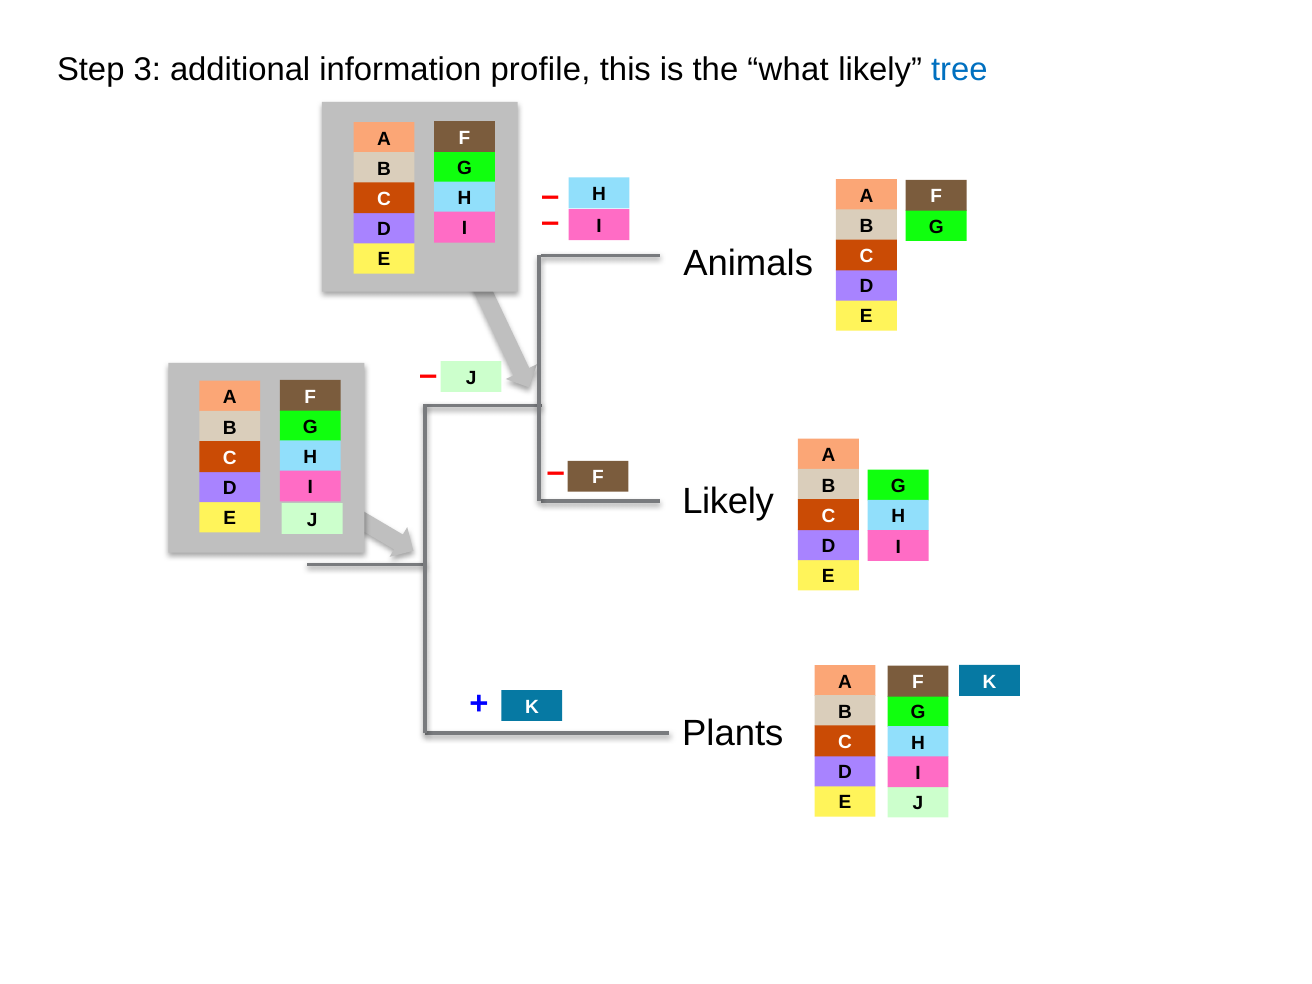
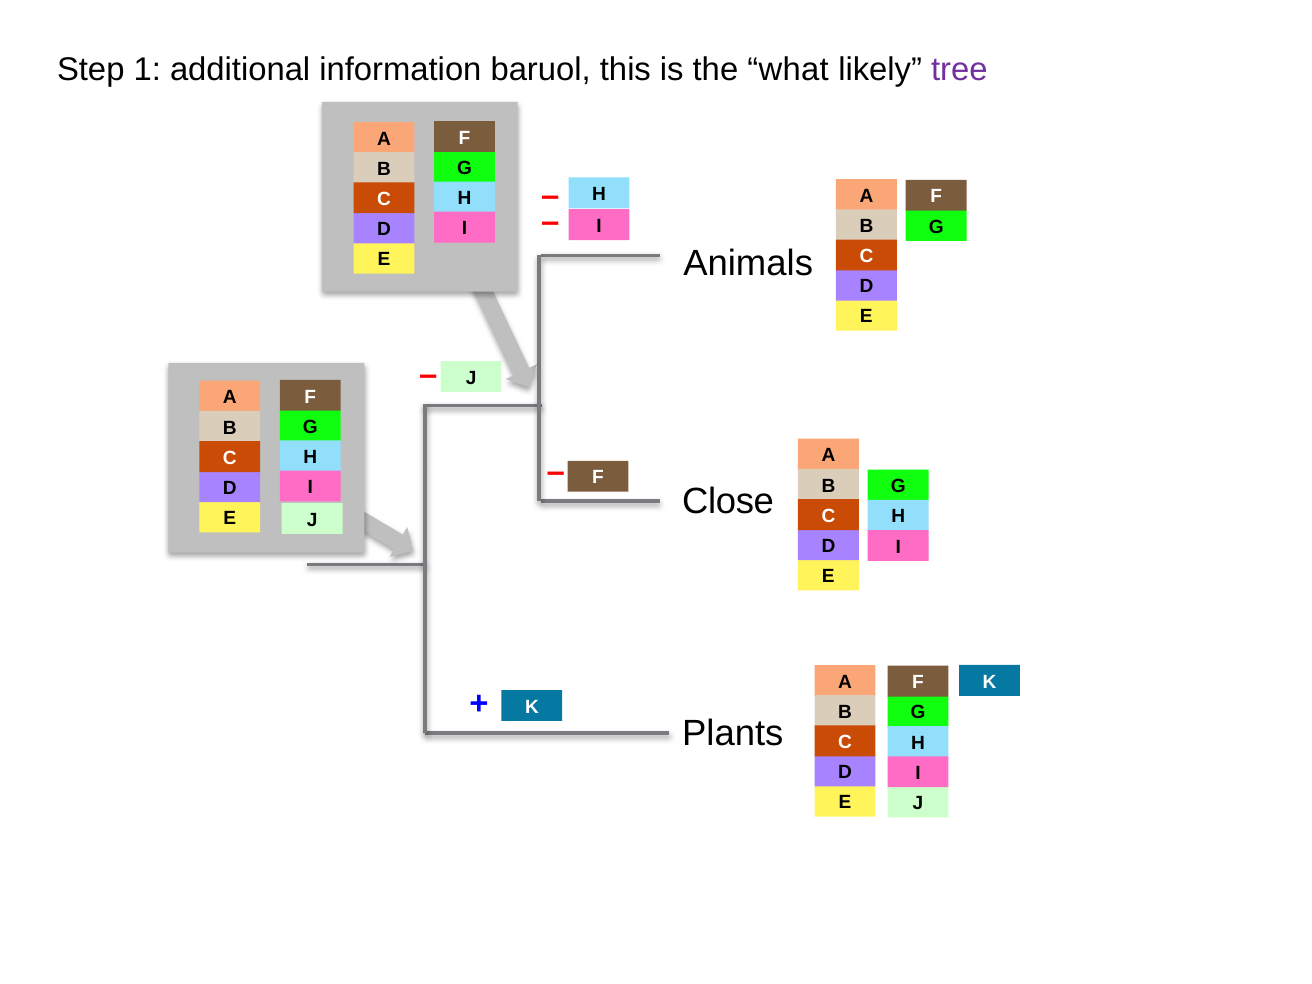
3: 3 -> 1
profile: profile -> baruol
tree colour: blue -> purple
Likely at (728, 501): Likely -> Close
